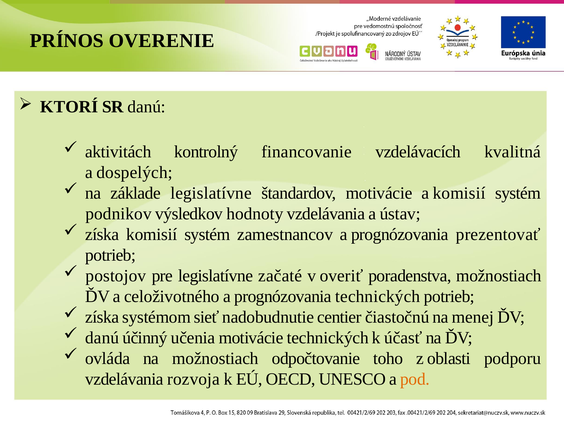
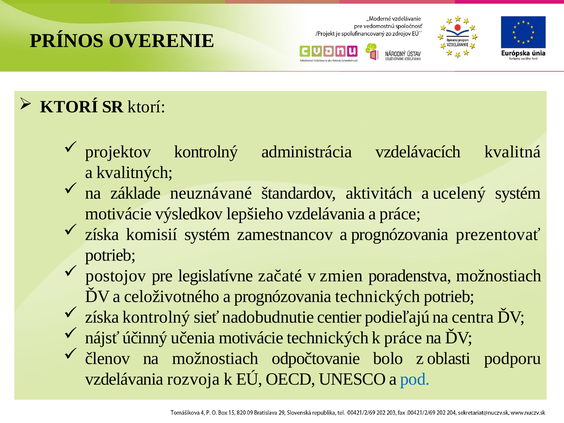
SR danú: danú -> ktorí
aktivitách: aktivitách -> projektov
financovanie: financovanie -> administrácia
dospelých: dospelých -> kvalitných
základe legislatívne: legislatívne -> neuznávané
štandardov motivácie: motivácie -> aktivitách
a komisií: komisií -> ucelený
podnikov at (118, 214): podnikov -> motivácie
hodnoty: hodnoty -> lepšieho
a ústav: ústav -> práce
overiť: overiť -> zmien
získa systémom: systémom -> kontrolný
čiastočnú: čiastočnú -> podieľajú
menej: menej -> centra
danú at (102, 338): danú -> nájsť
k účasť: účasť -> práce
ovláda: ovláda -> členov
toho: toho -> bolo
pod colour: orange -> blue
